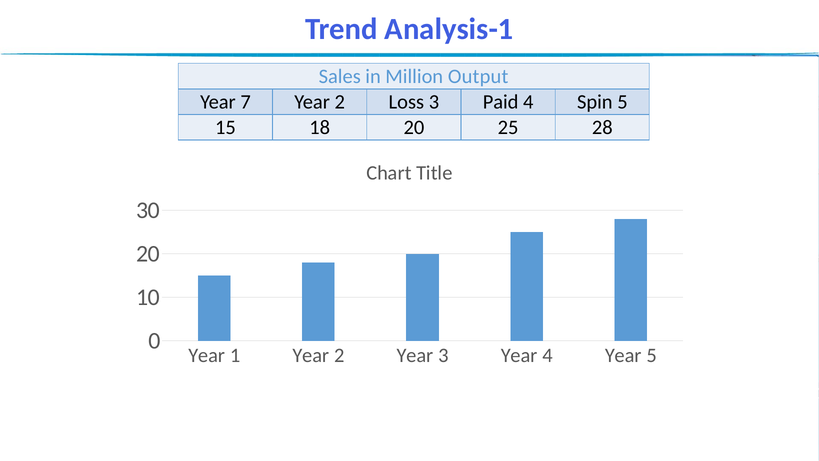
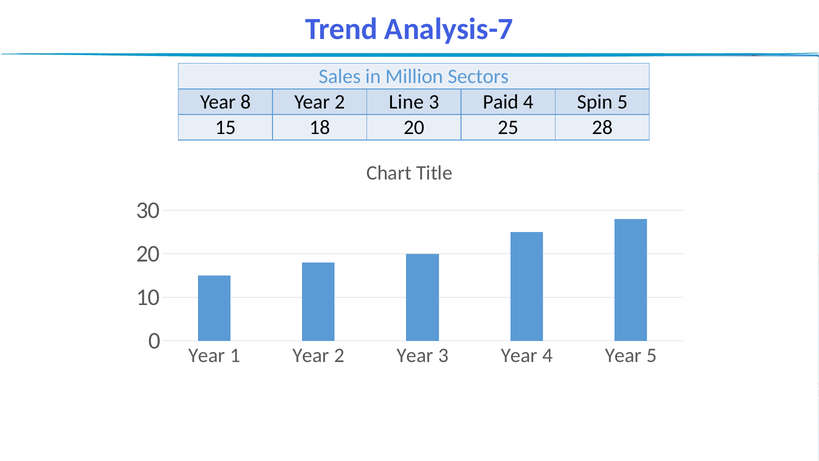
Analysis-1: Analysis-1 -> Analysis-7
Output: Output -> Sectors
7: 7 -> 8
Loss: Loss -> Line
